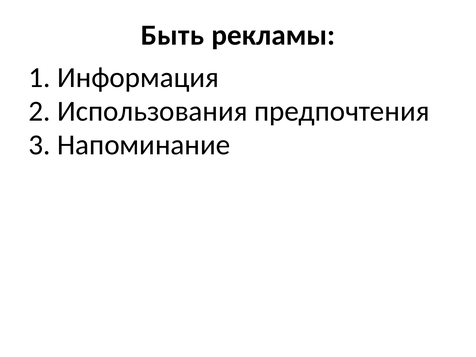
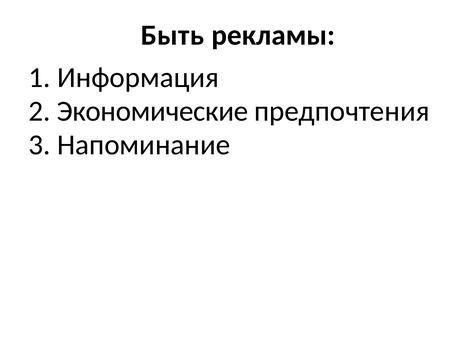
Использования: Использования -> Экономические
